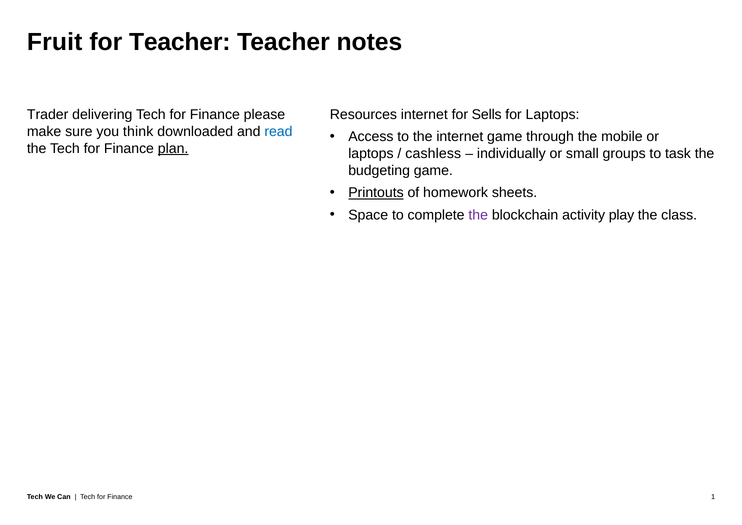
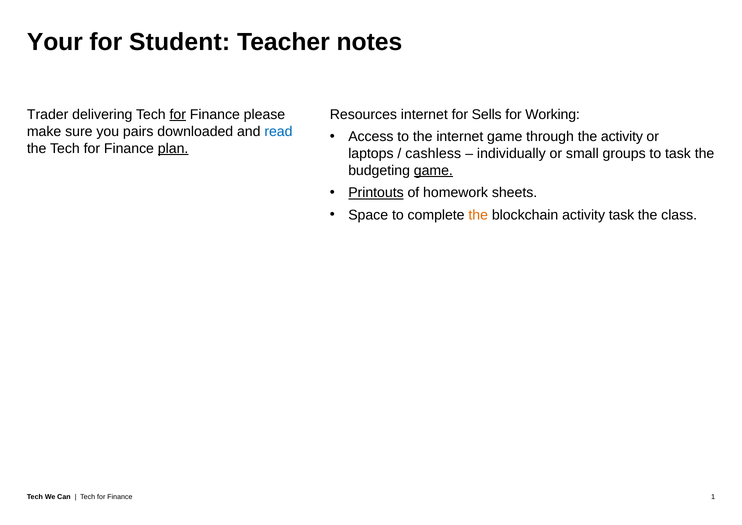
Fruit: Fruit -> Your
for Teacher: Teacher -> Student
for at (178, 114) underline: none -> present
for Laptops: Laptops -> Working
think: think -> pairs
the mobile: mobile -> activity
game at (433, 170) underline: none -> present
the at (478, 215) colour: purple -> orange
activity play: play -> task
